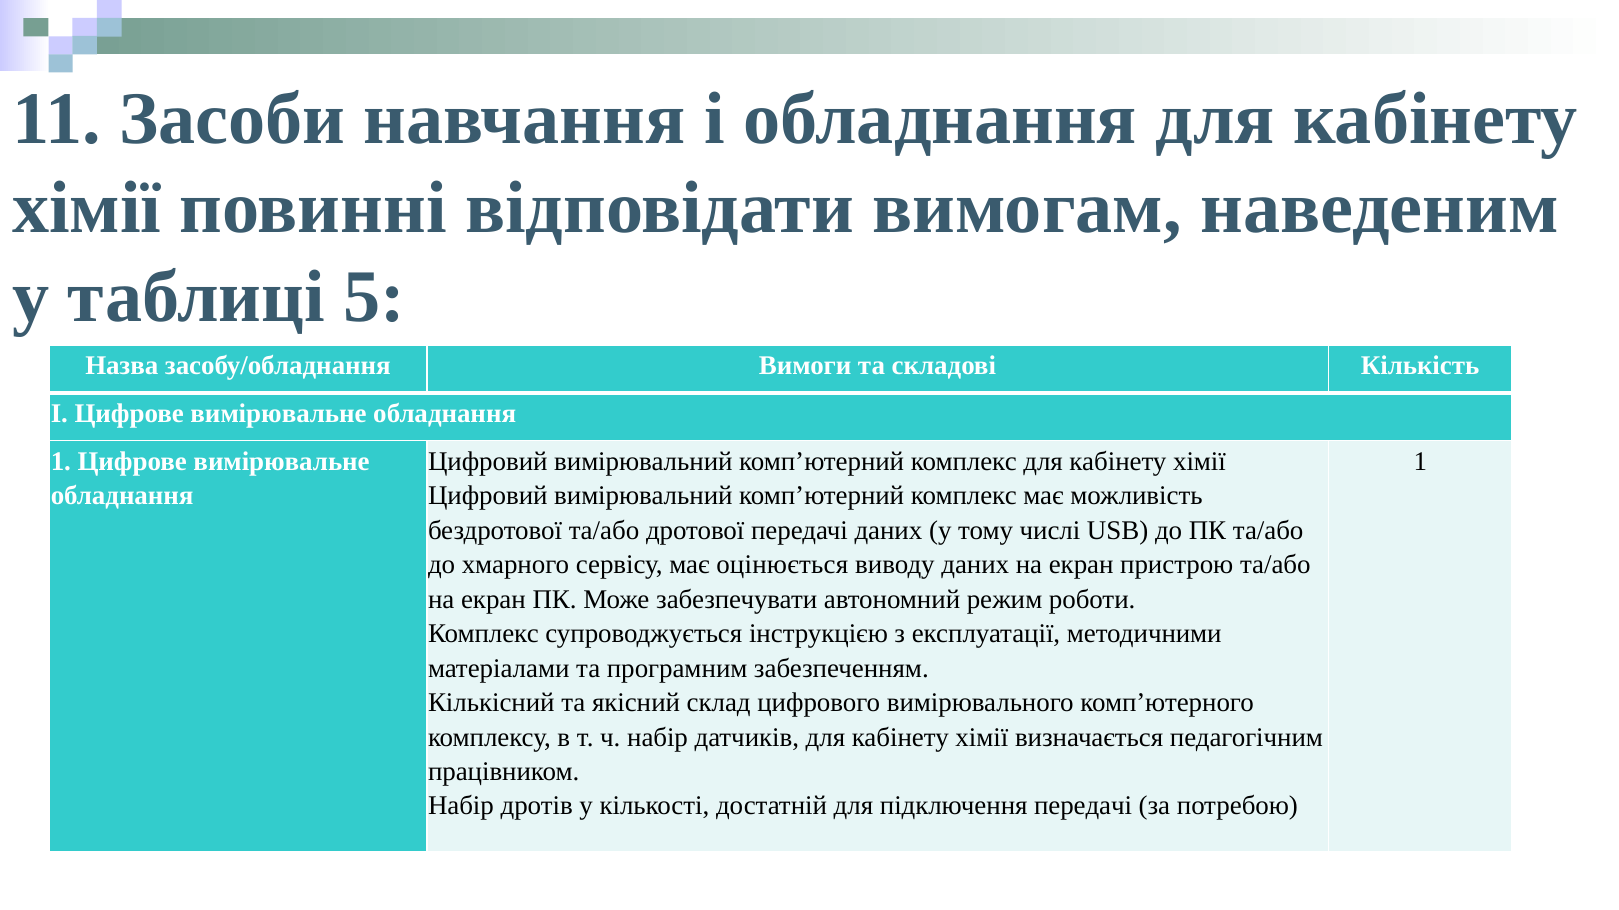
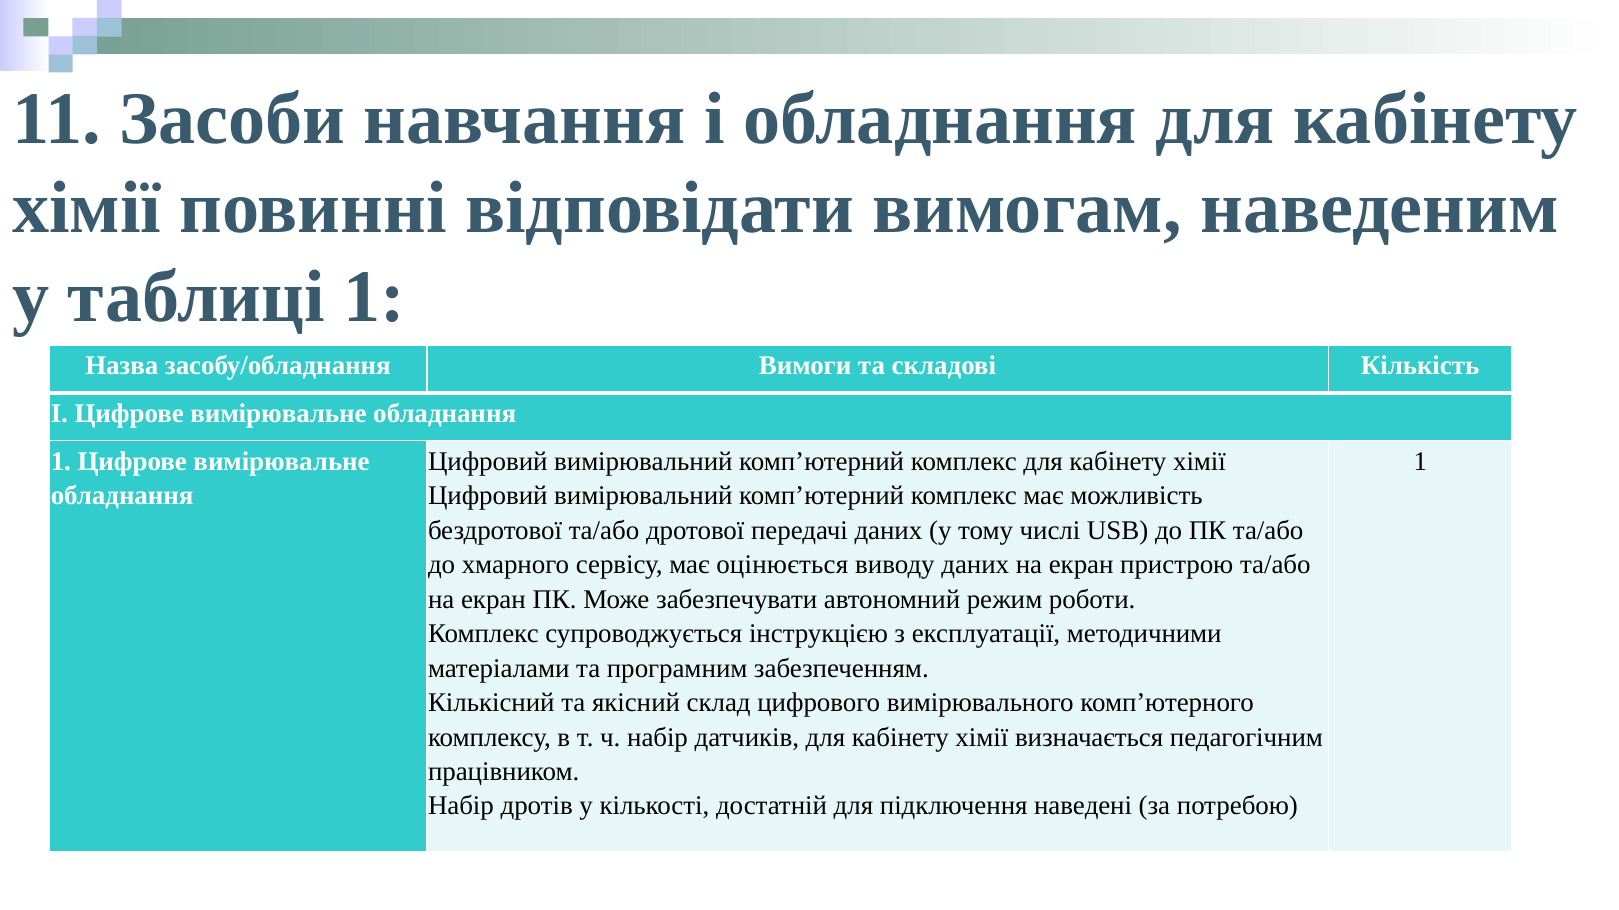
таблиці 5: 5 -> 1
підключення передачі: передачі -> наведені
